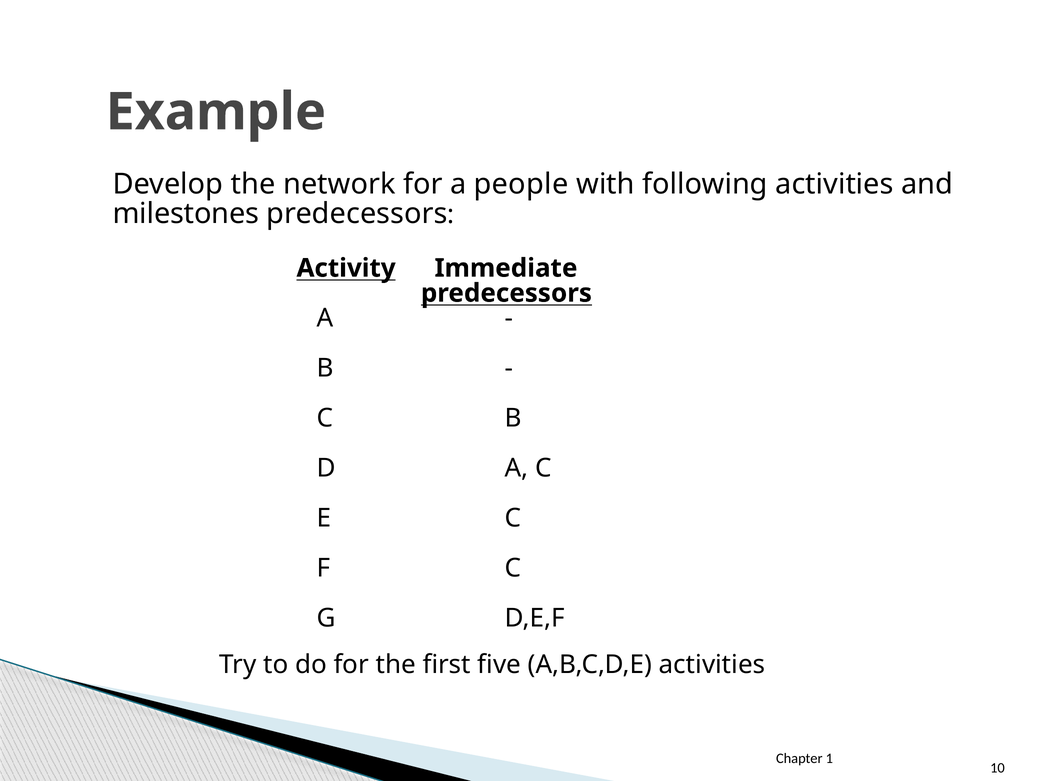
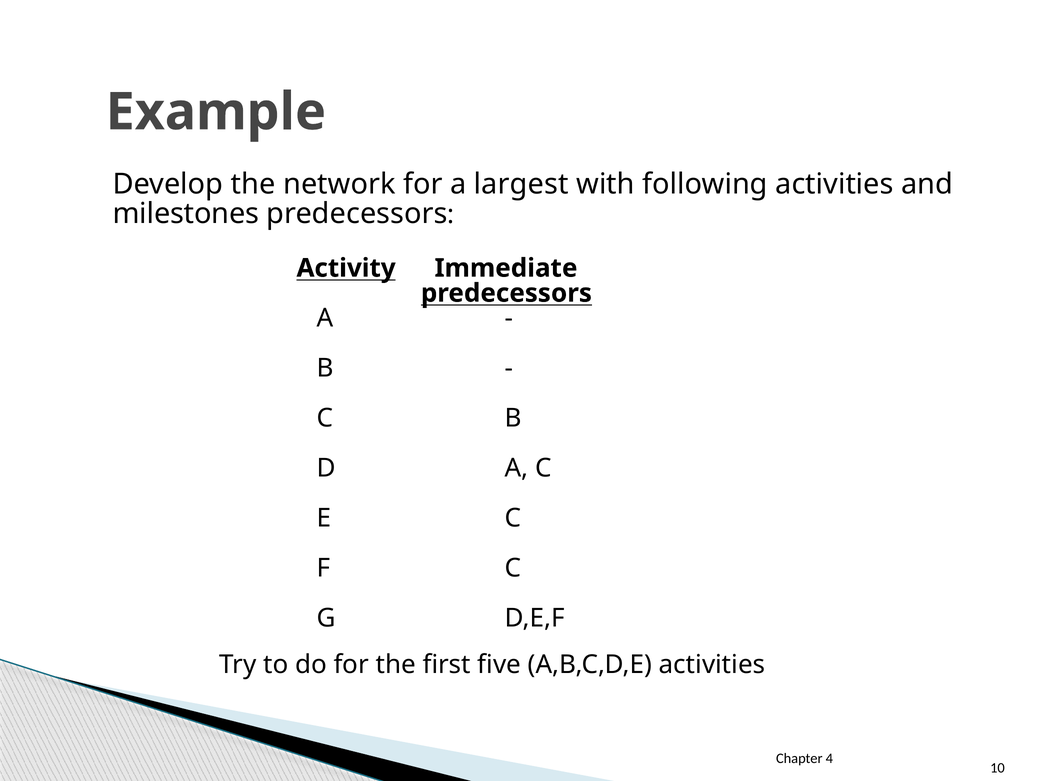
people: people -> largest
1: 1 -> 4
